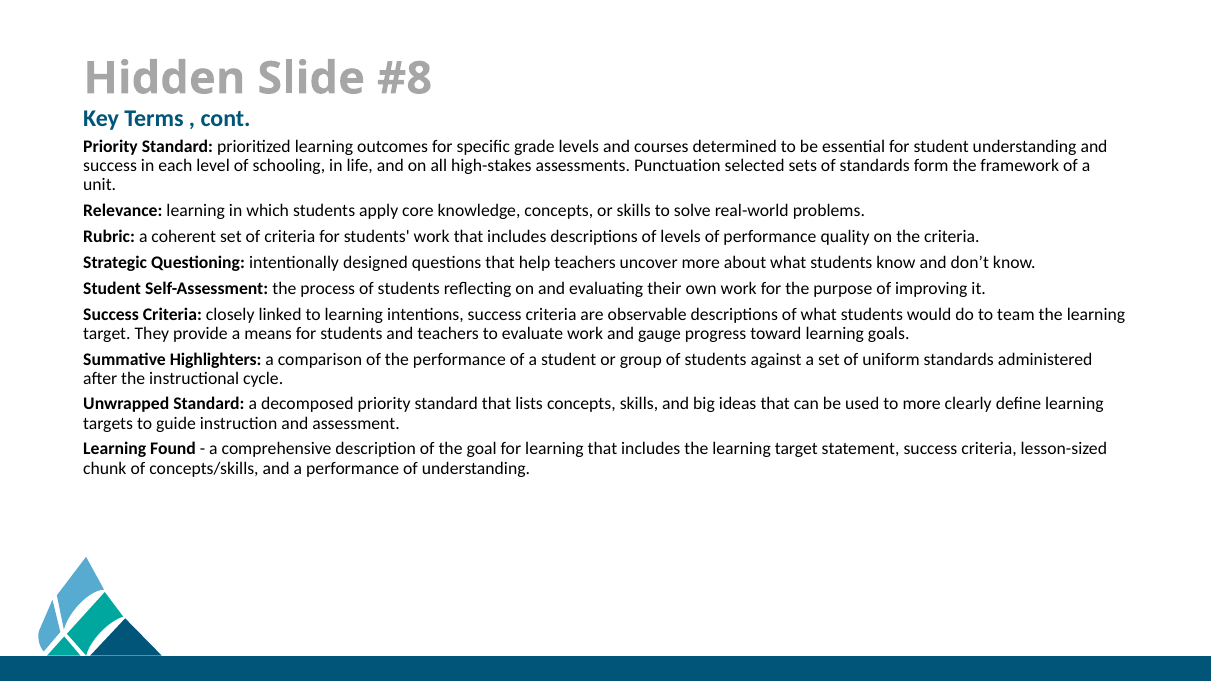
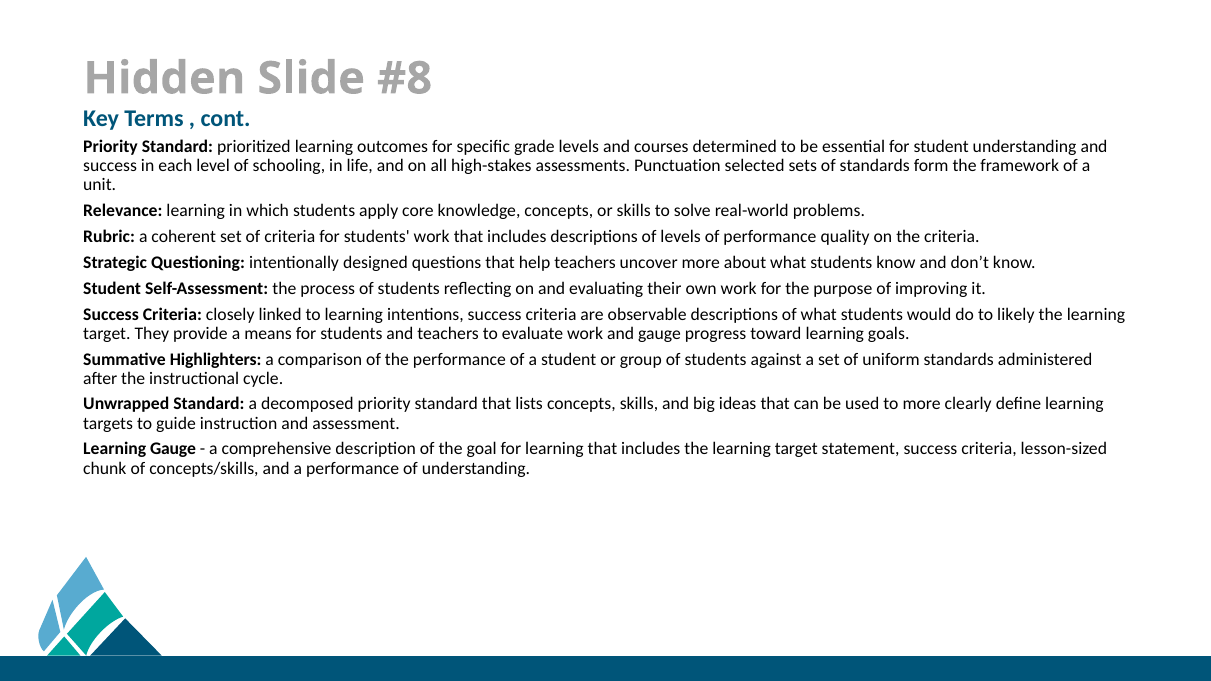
team: team -> likely
Learning Found: Found -> Gauge
